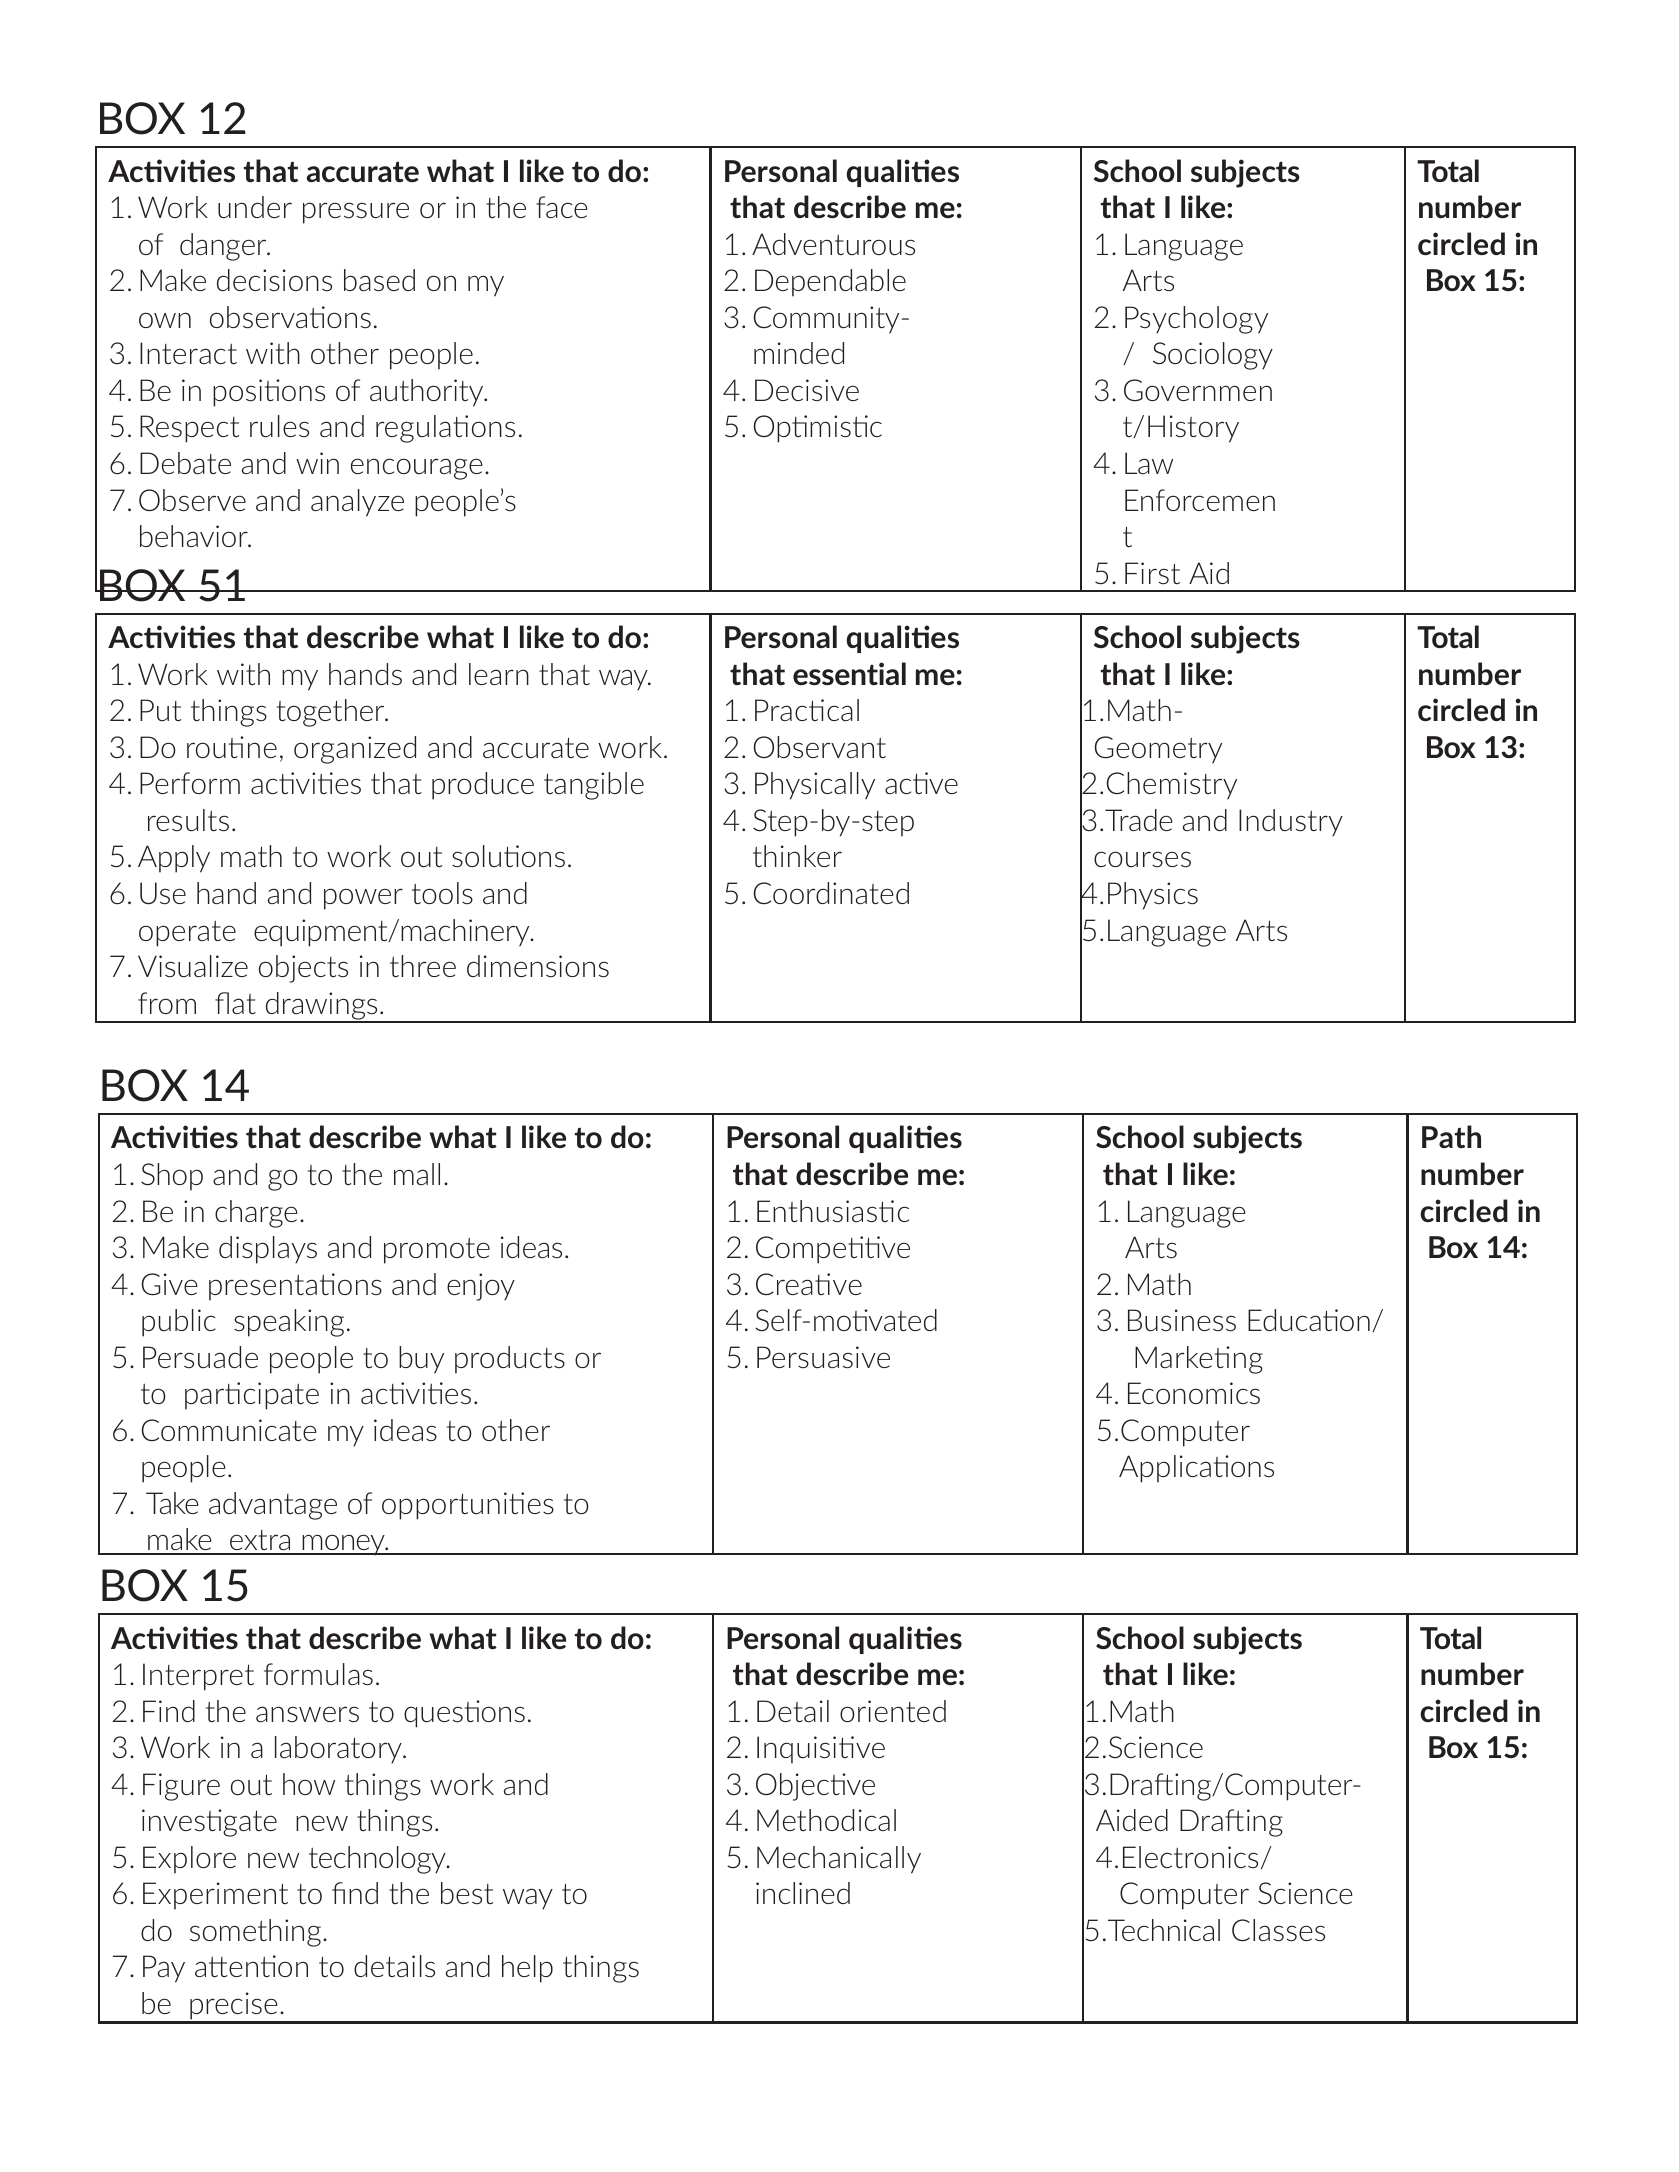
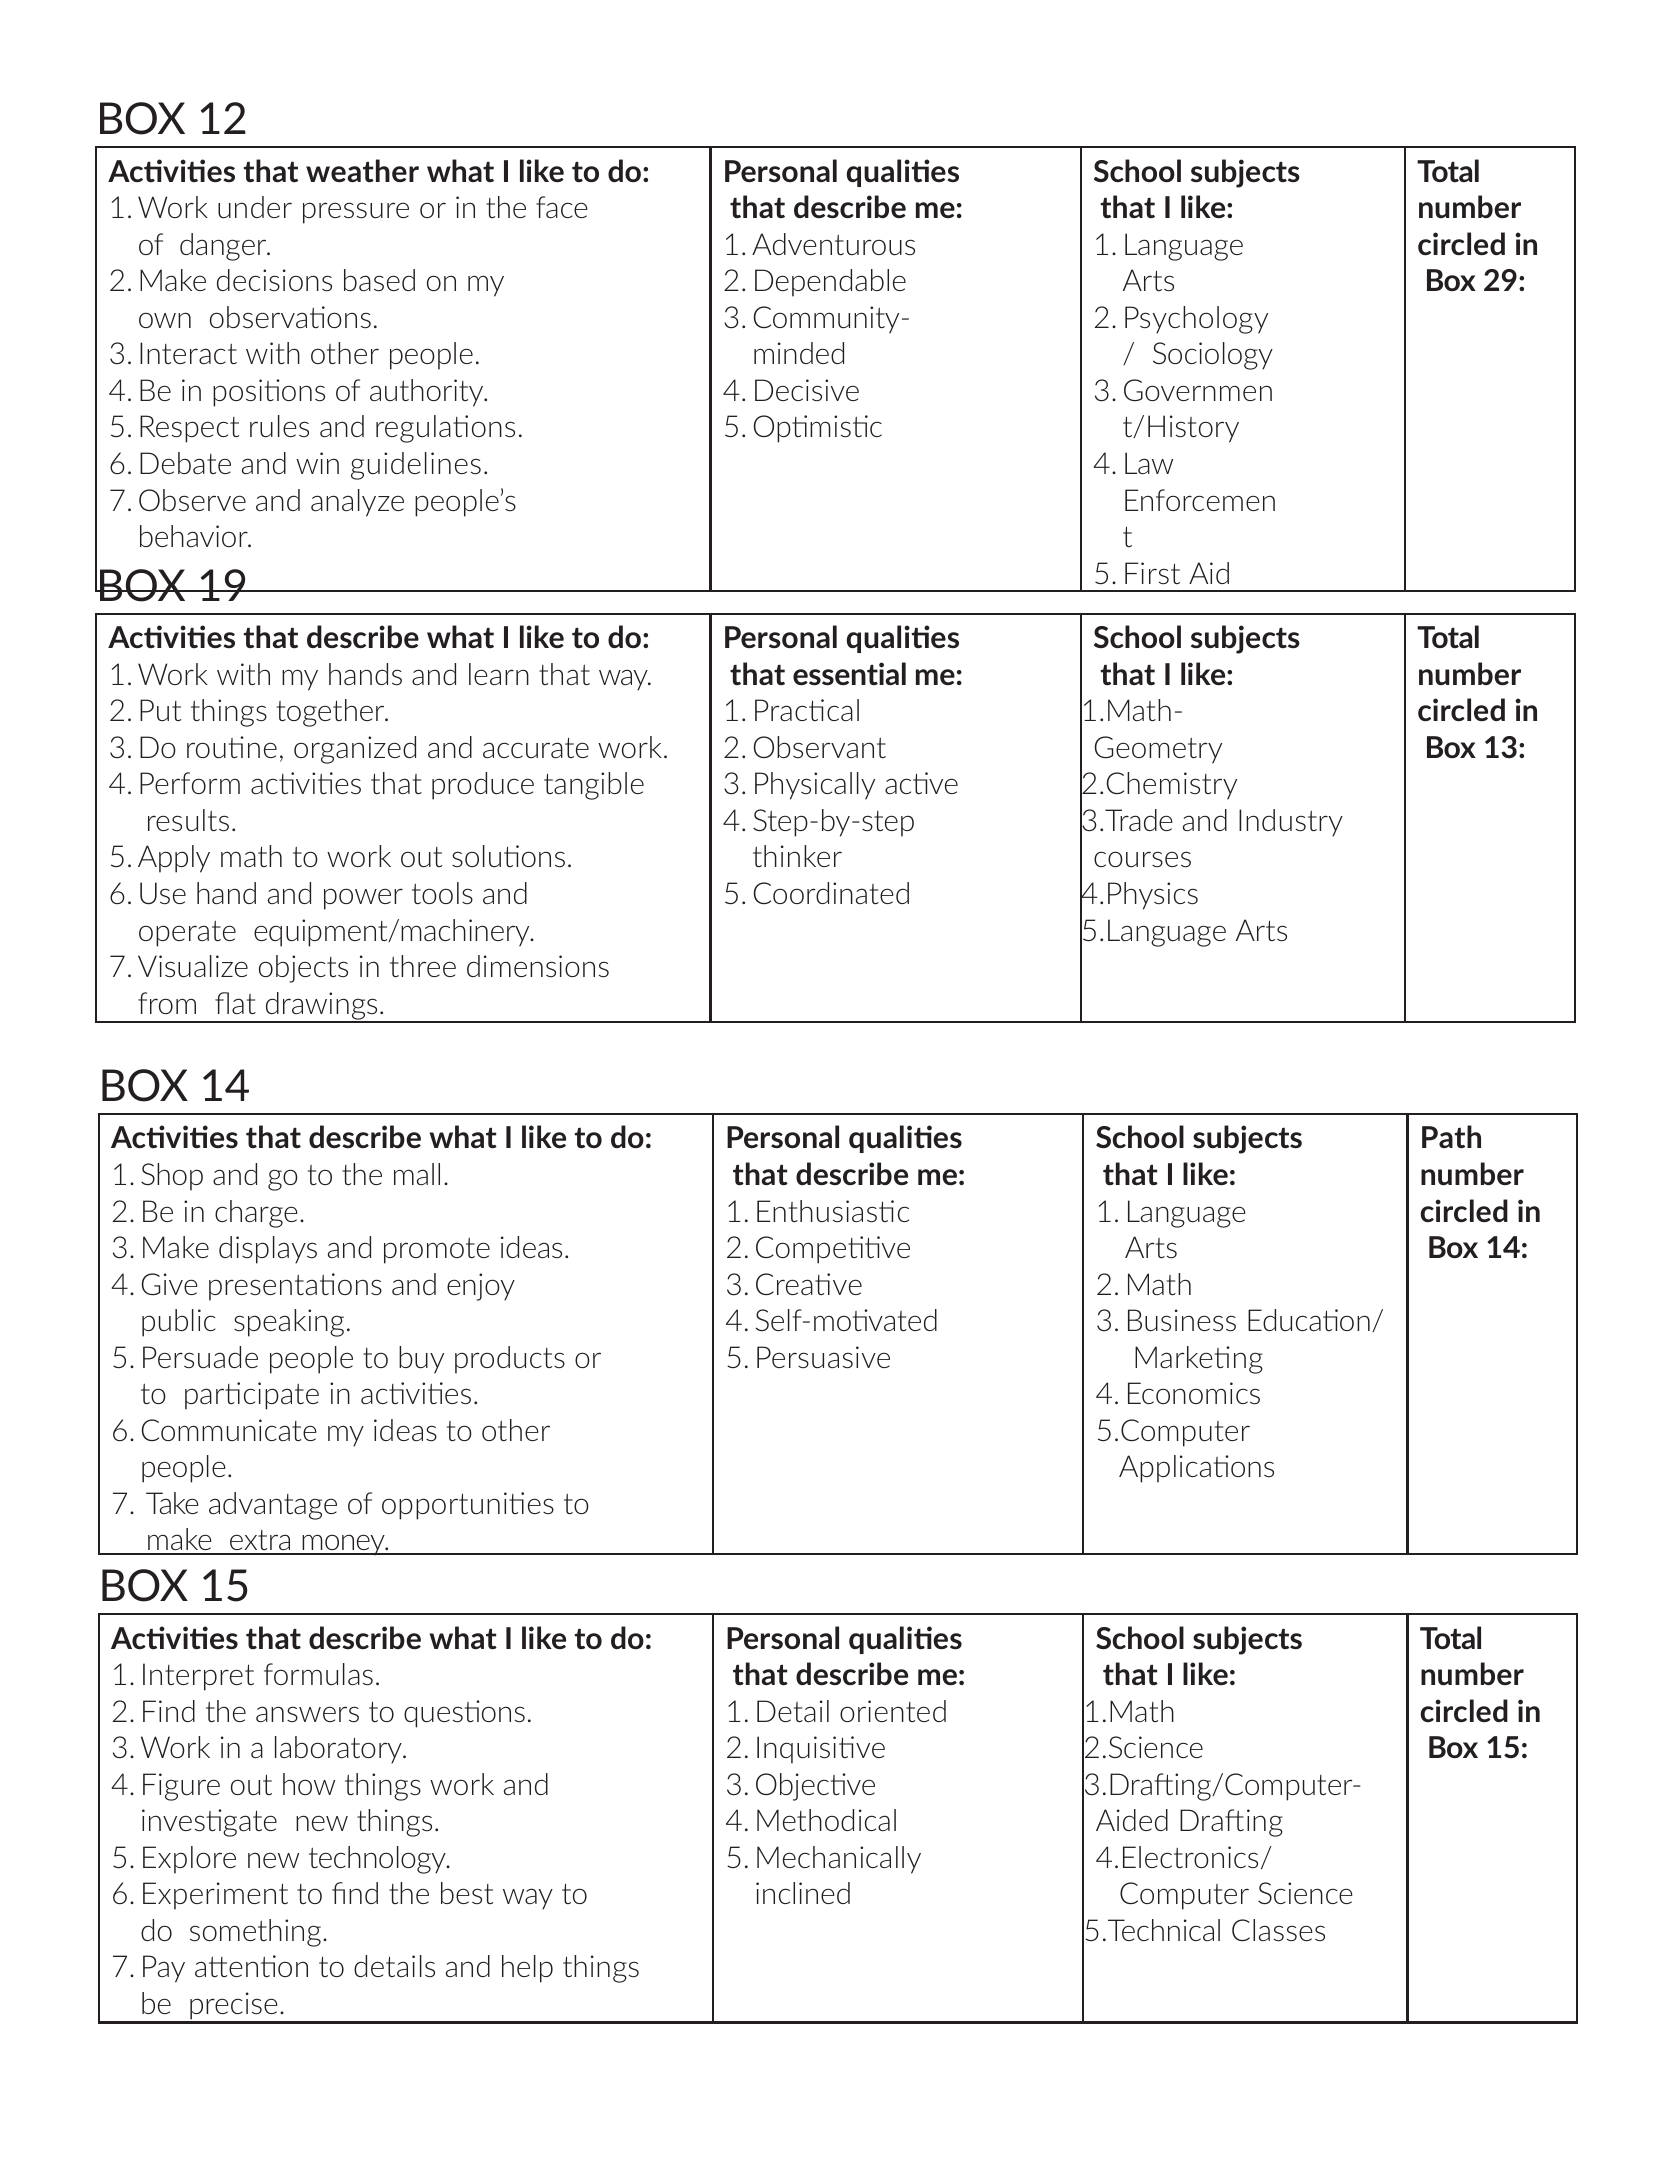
that accurate: accurate -> weather
15 at (1504, 282): 15 -> 29
encourage: encourage -> guidelines
51: 51 -> 19
